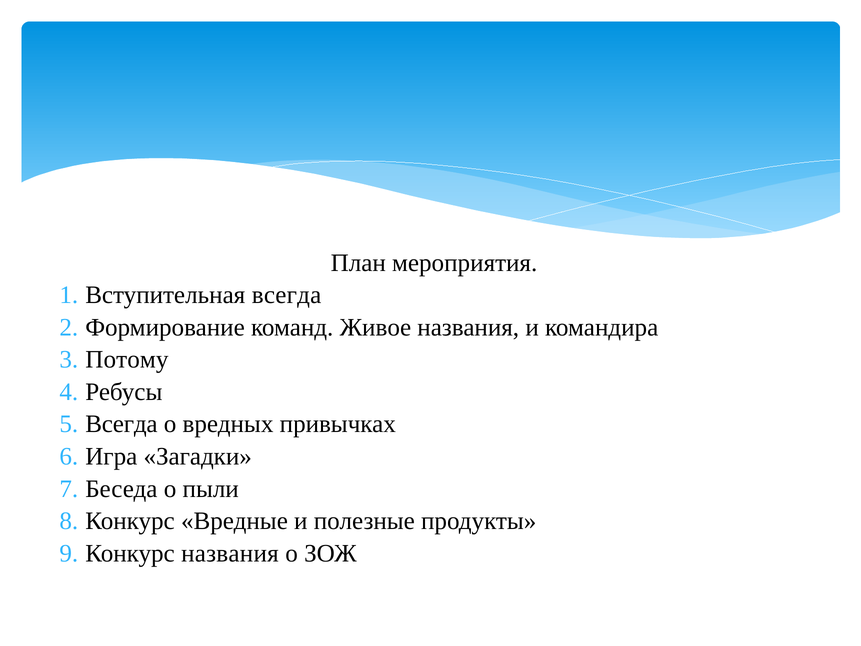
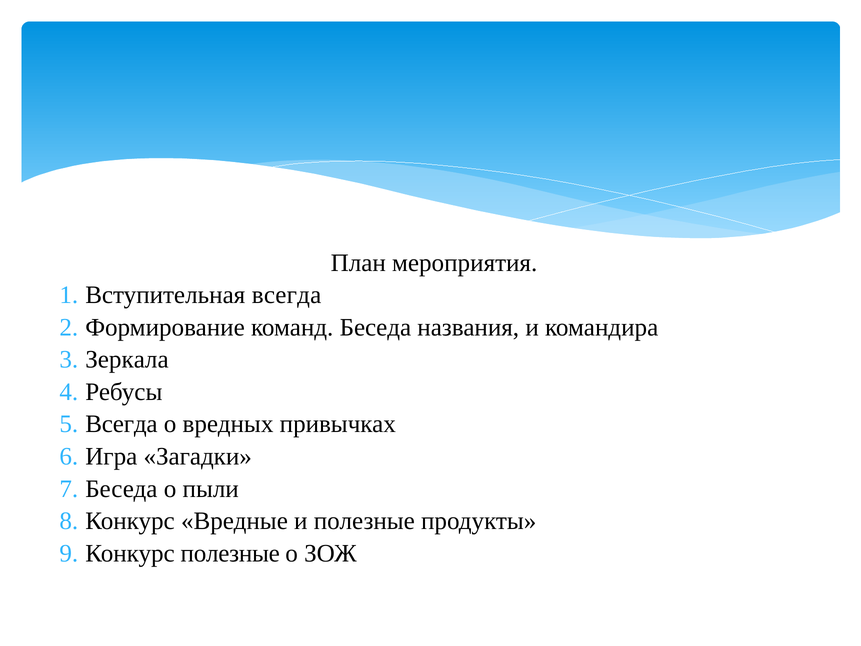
команд Живое: Живое -> Беседа
Потому: Потому -> Зеркала
Конкурс названия: названия -> полезные
